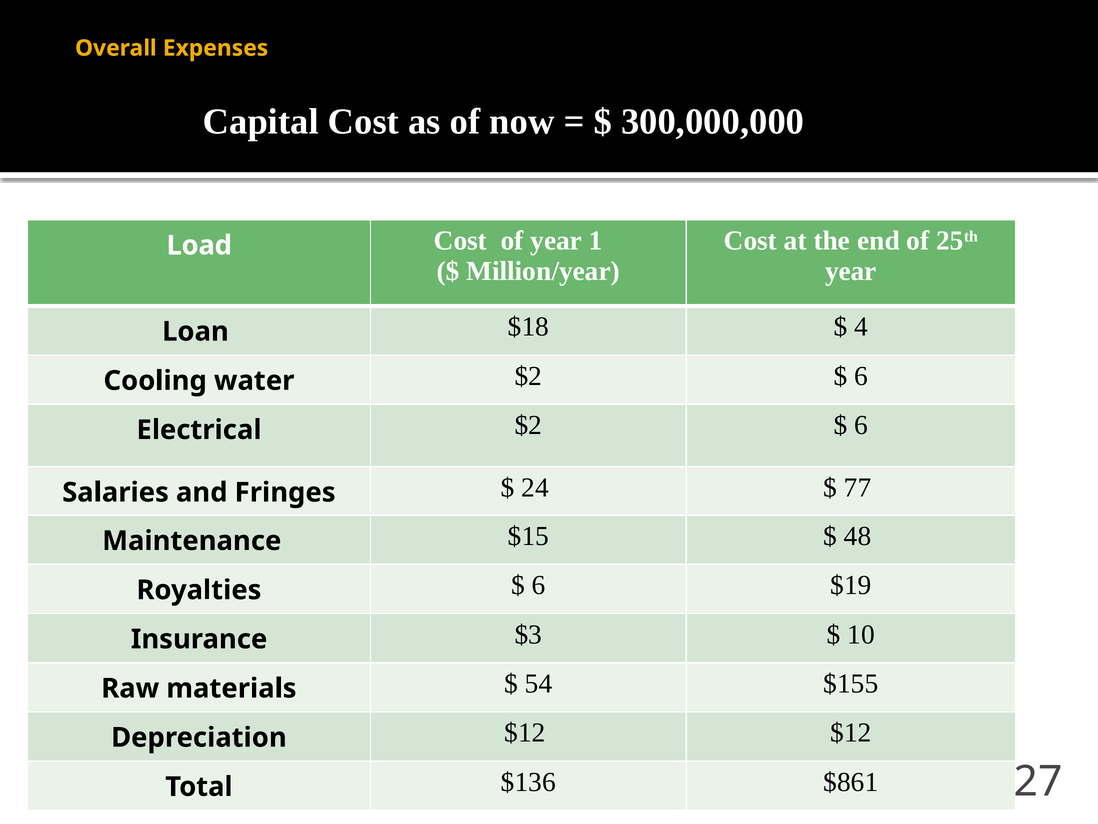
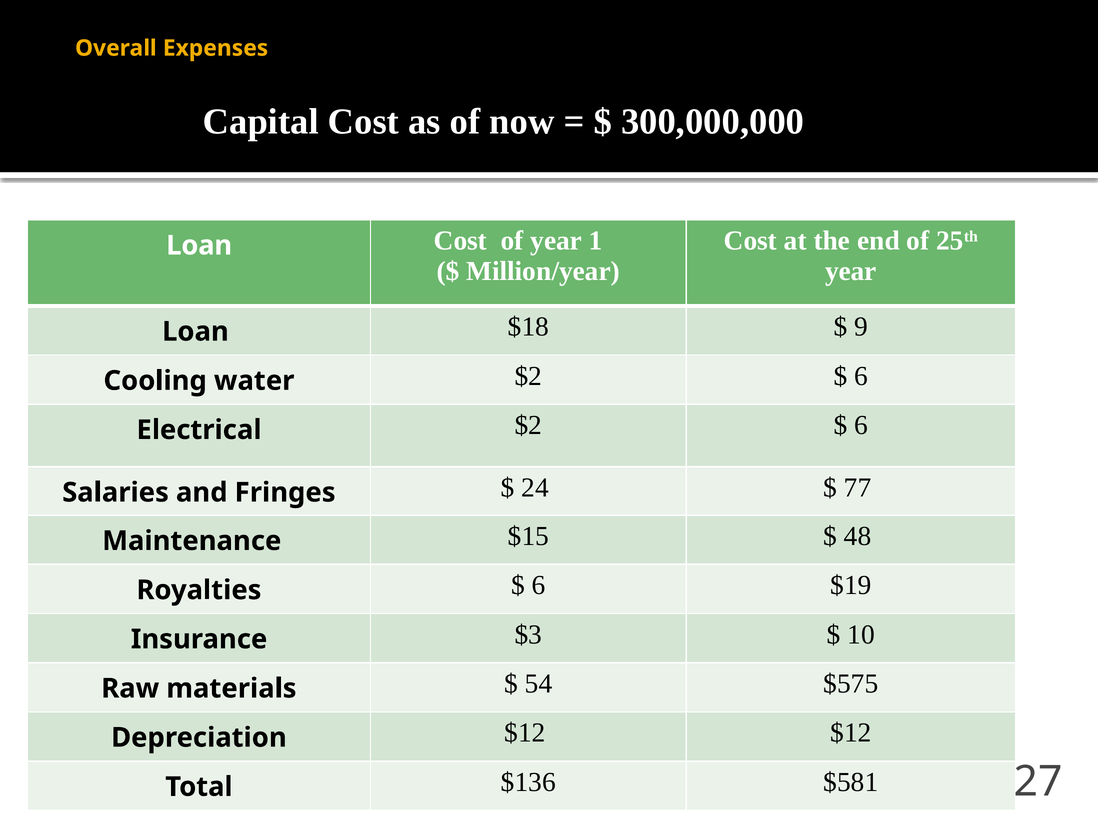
Load at (199, 245): Load -> Loan
4: 4 -> 9
$155: $155 -> $575
$861: $861 -> $581
